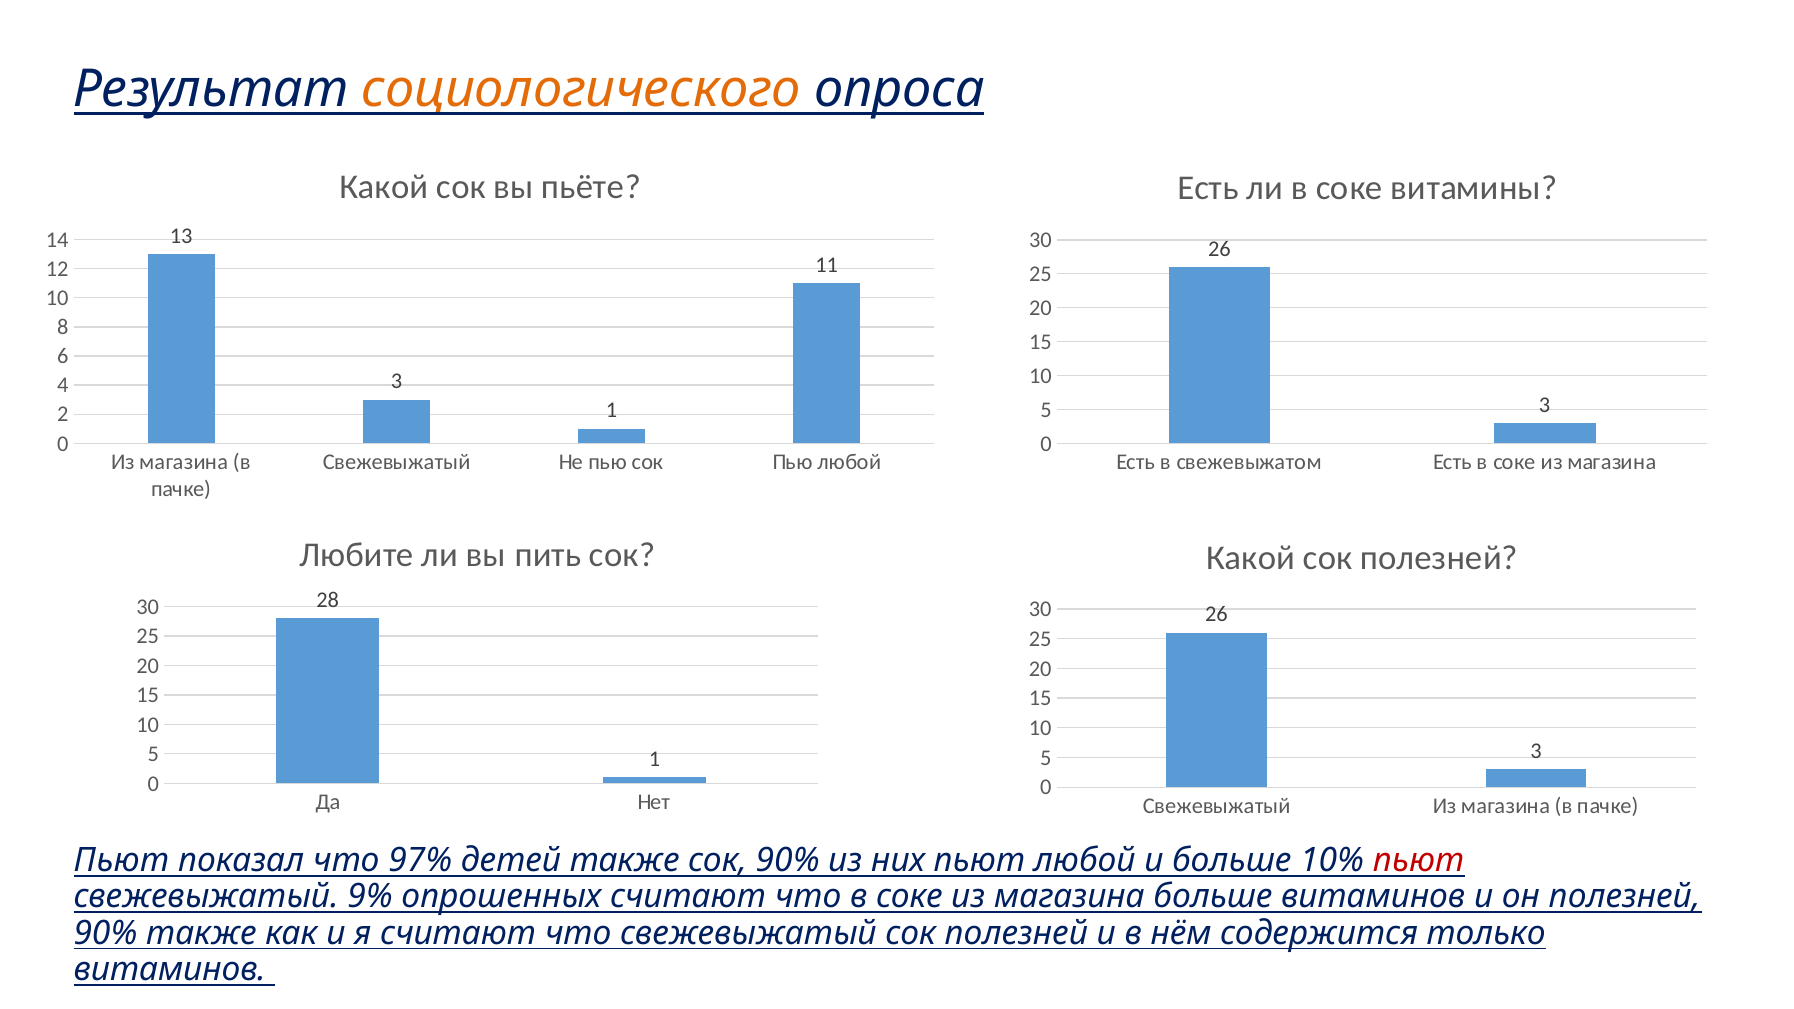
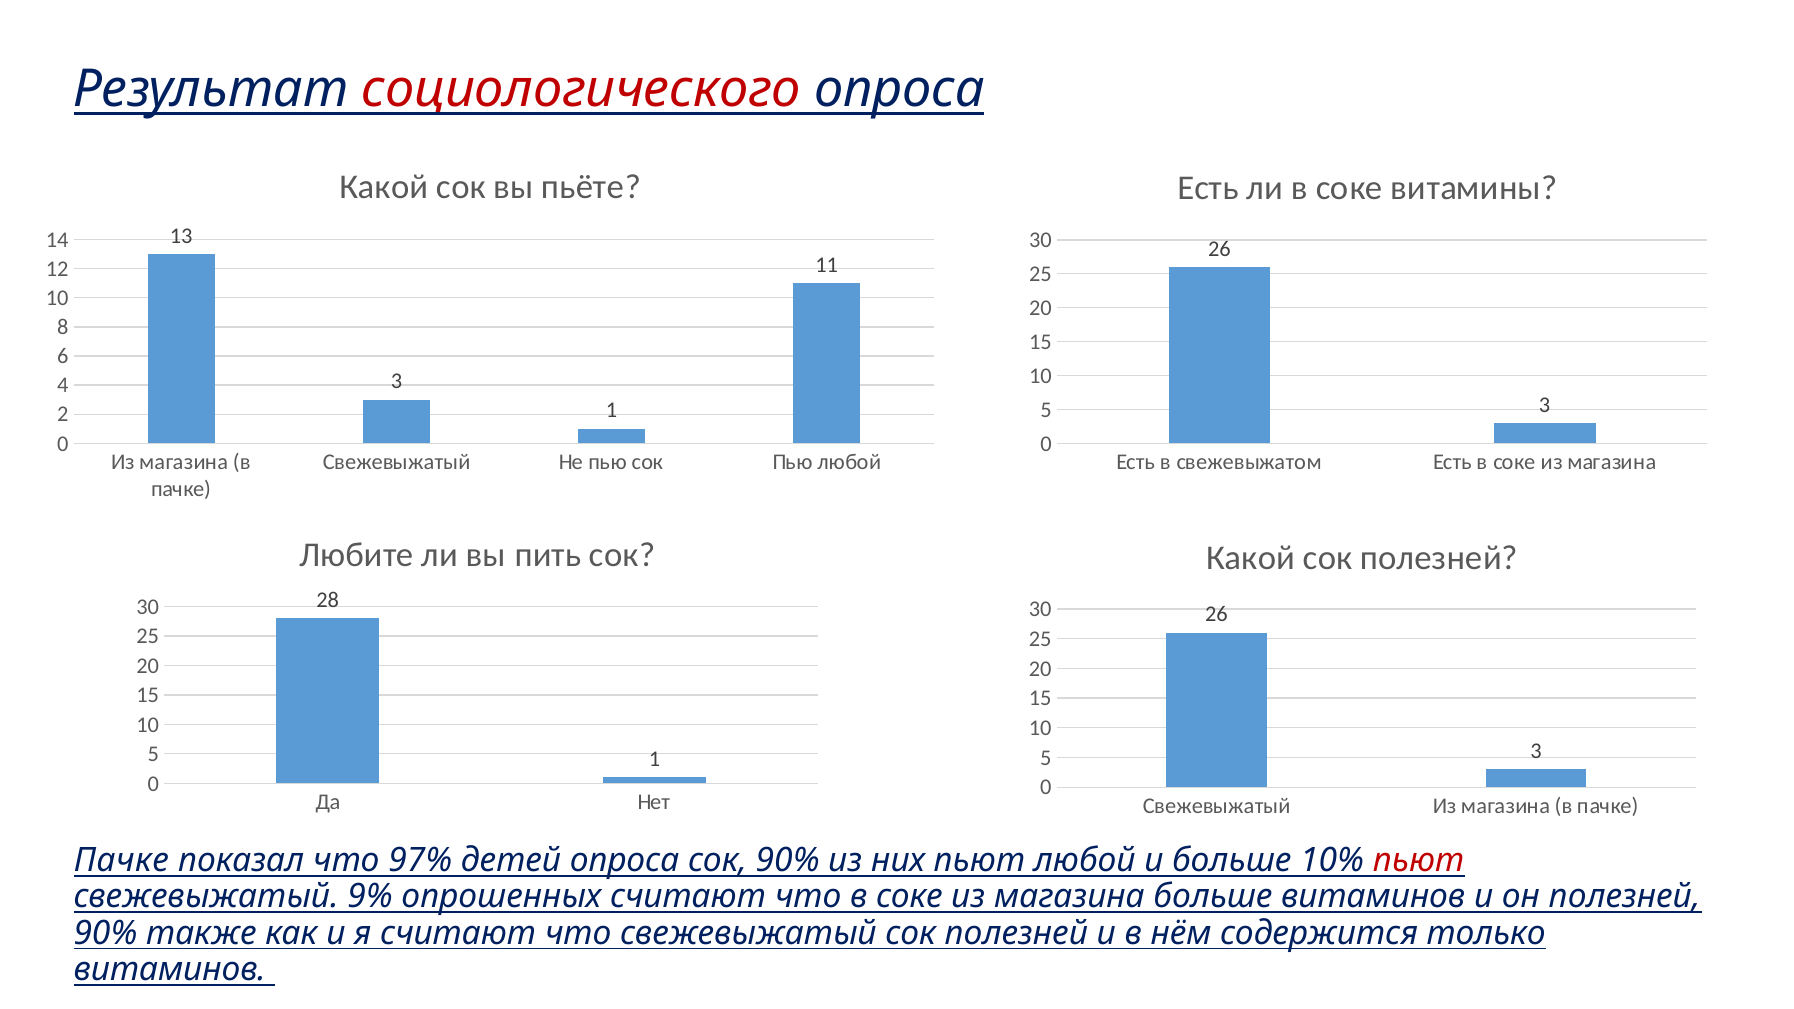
социологического colour: orange -> red
Пьют at (121, 861): Пьют -> Пачке
детей также: также -> опроса
